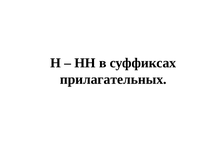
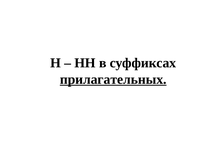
прилагательных underline: none -> present
